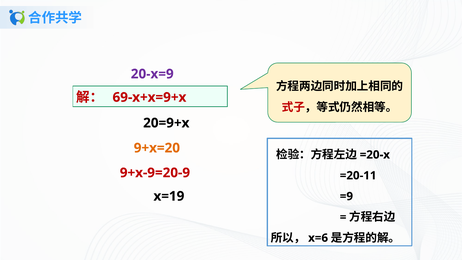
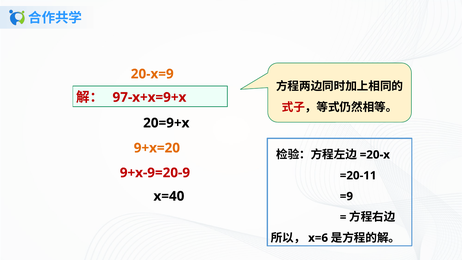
20-x=9 colour: purple -> orange
69-x+x=9+x: 69-x+x=9+x -> 97-x+x=9+x
x=19: x=19 -> x=40
